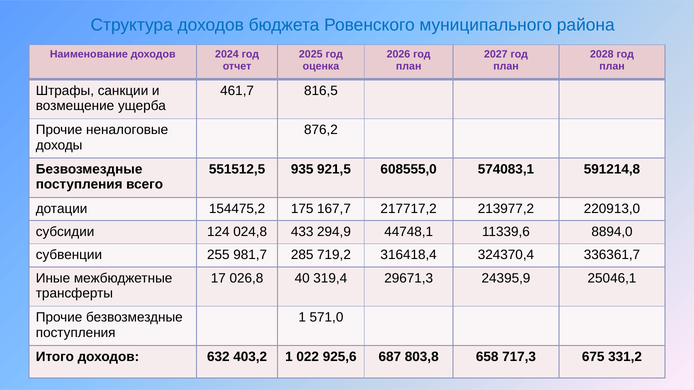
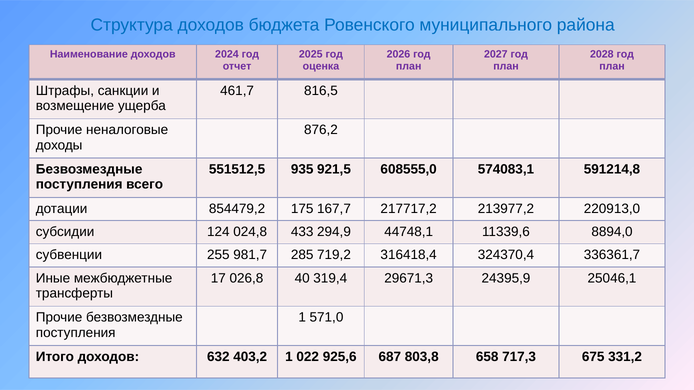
154475,2: 154475,2 -> 854479,2
